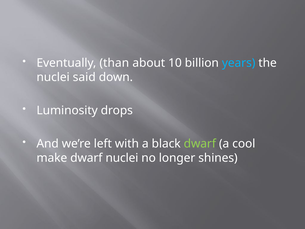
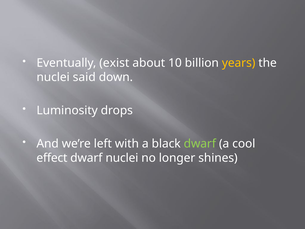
than: than -> exist
years colour: light blue -> yellow
make: make -> effect
